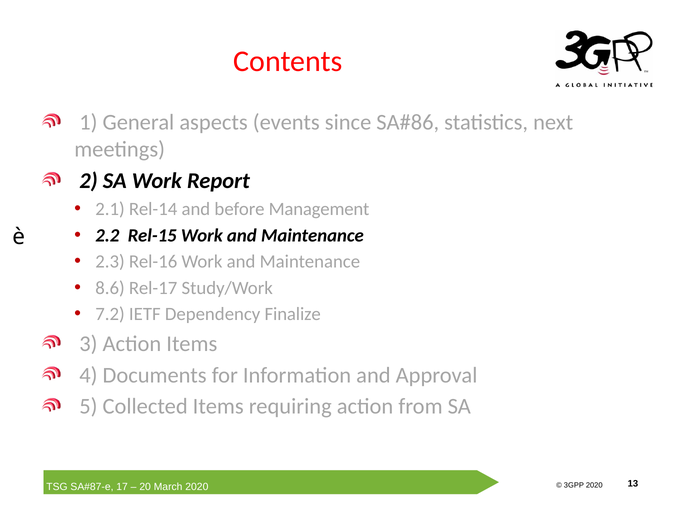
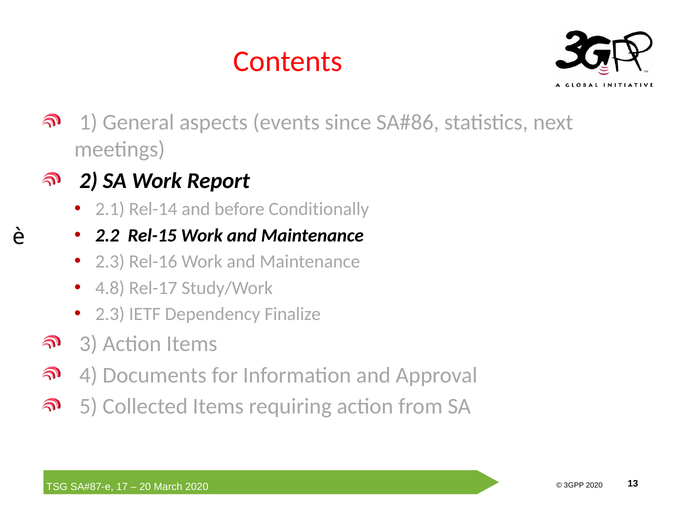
Management: Management -> Conditionally
8.6: 8.6 -> 4.8
7.2 at (110, 314): 7.2 -> 2.3
